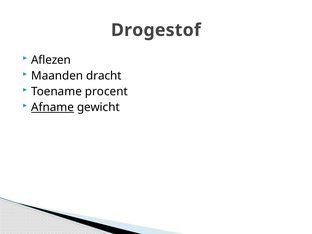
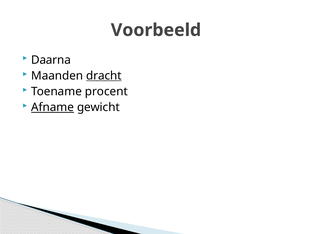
Drogestof: Drogestof -> Voorbeeld
Aflezen: Aflezen -> Daarna
dracht underline: none -> present
